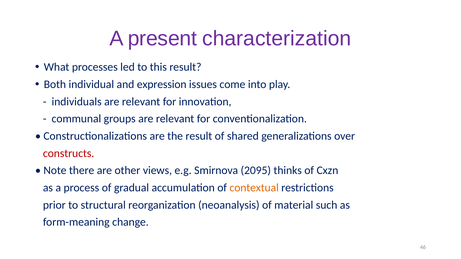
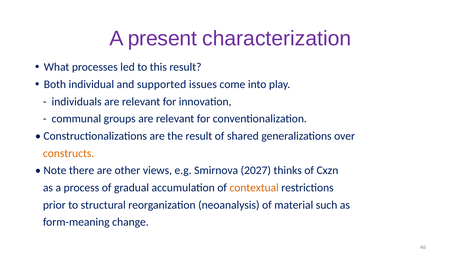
expression: expression -> supported
constructs colour: red -> orange
2095: 2095 -> 2027
